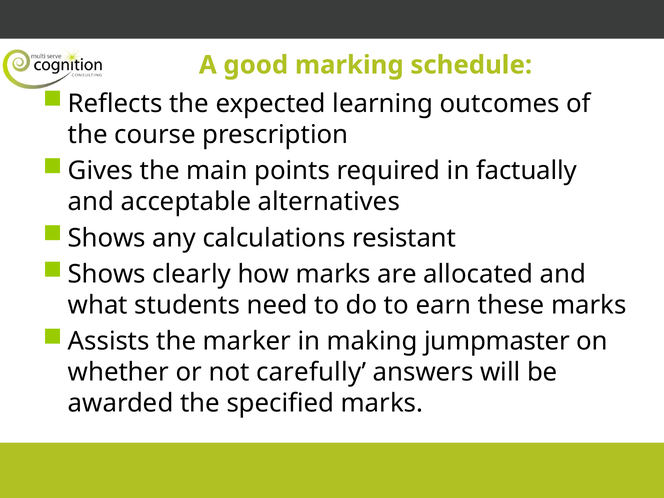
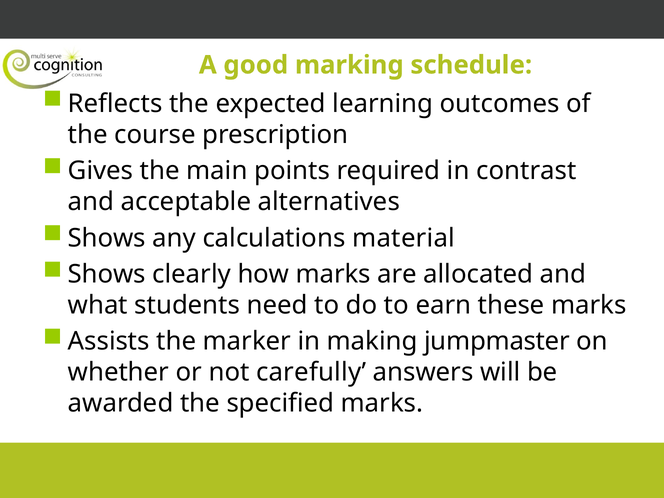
factually: factually -> contrast
resistant: resistant -> material
